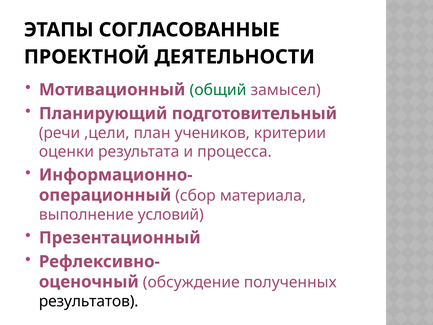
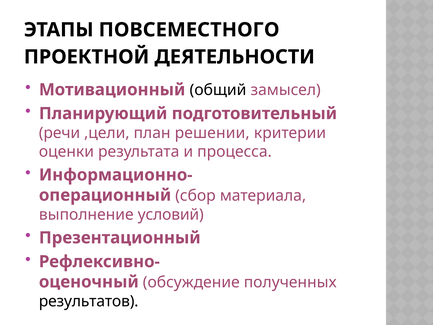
СОГЛАСОВАННЫЕ: СОГЛАСОВАННЫЕ -> ПОВСЕМЕСТНОГО
общий colour: green -> black
учеников: учеников -> решении
